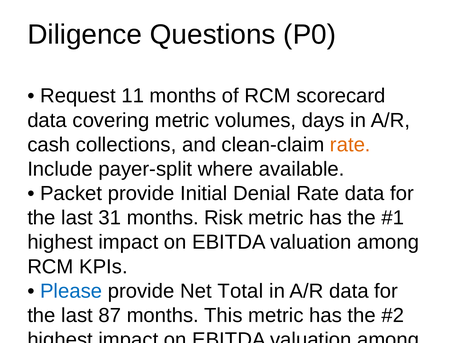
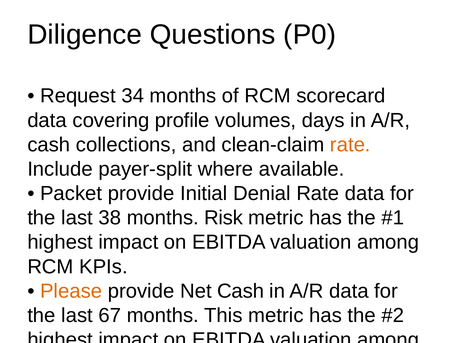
11: 11 -> 34
covering metric: metric -> profile
31: 31 -> 38
Please at (71, 291) colour: blue -> orange
Net Total: Total -> Cash
87: 87 -> 67
